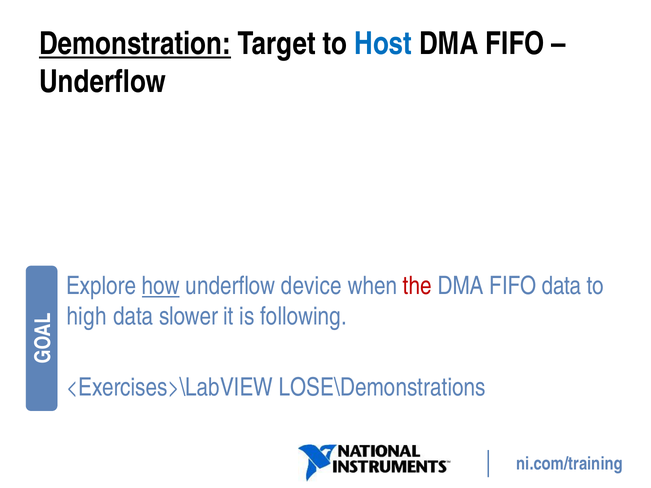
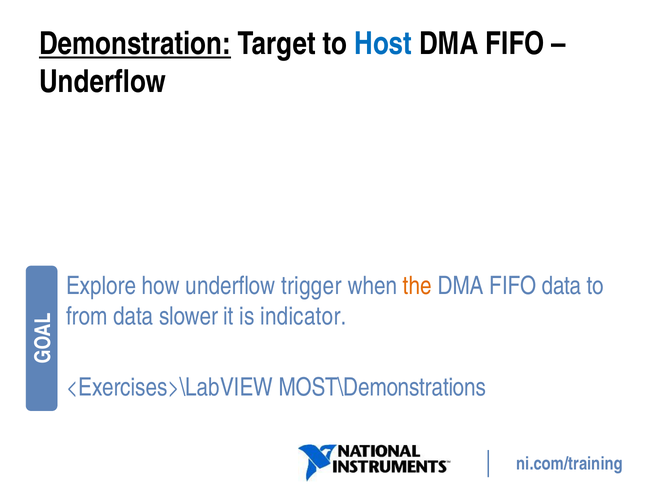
how underline: present -> none
device: device -> trigger
the colour: red -> orange
high: high -> from
following: following -> indicator
LOSE\Demonstrations: LOSE\Demonstrations -> MOST\Demonstrations
